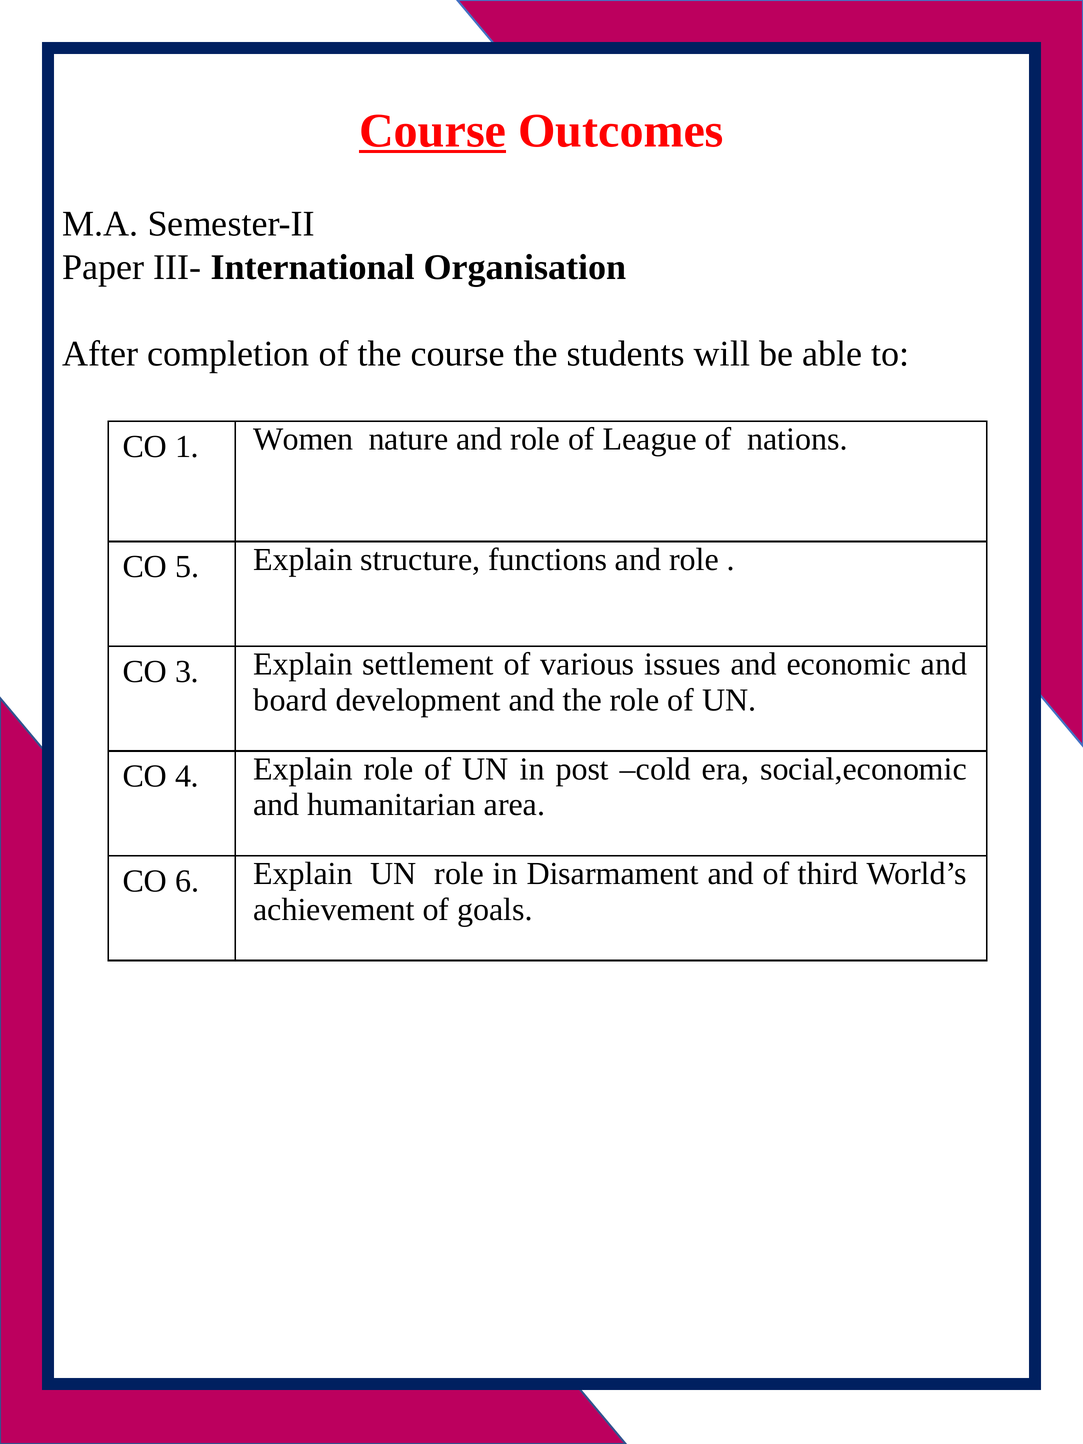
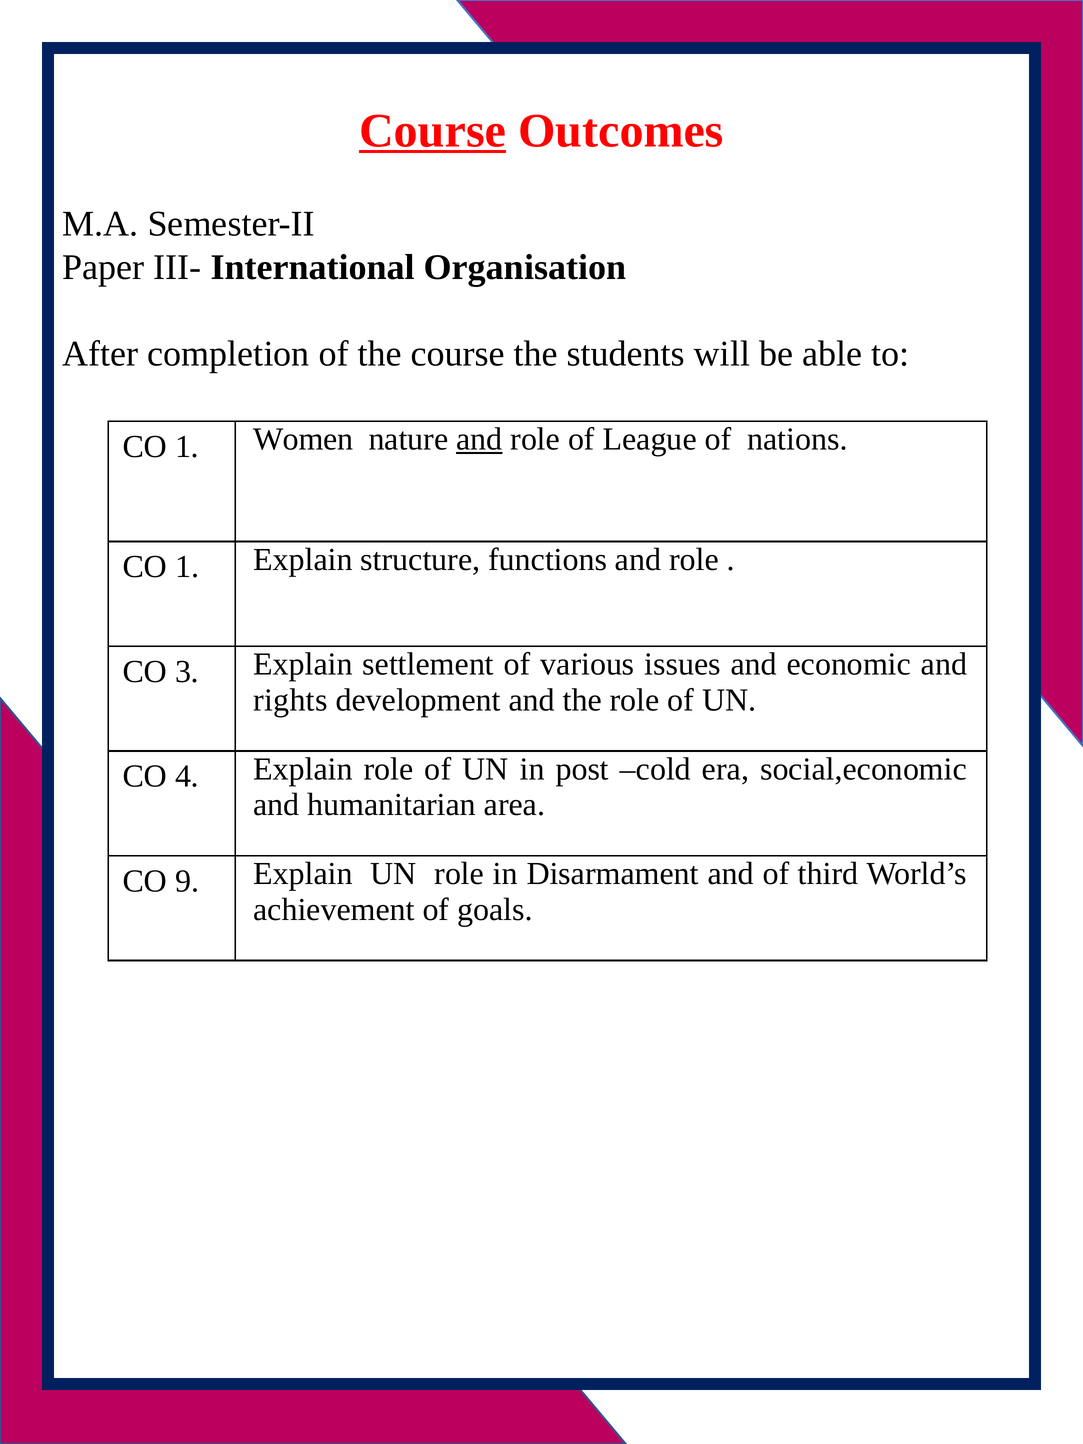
and at (479, 439) underline: none -> present
5 at (187, 567): 5 -> 1
board: board -> rights
6: 6 -> 9
